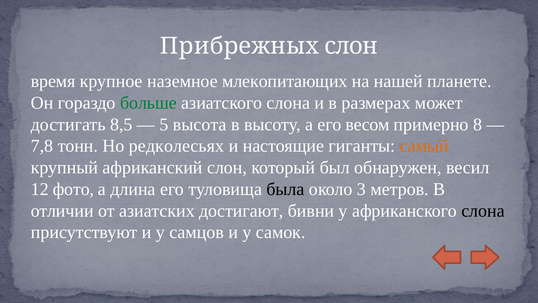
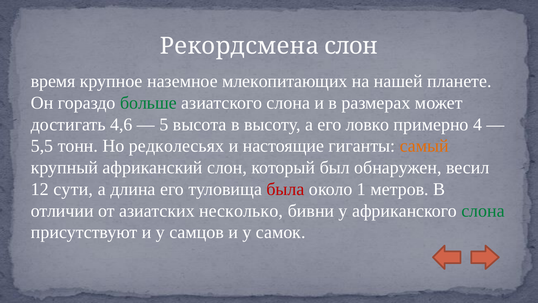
Прибрежных: Прибрежных -> Рекордсмена
8,5: 8,5 -> 4,6
весом: весом -> ловко
8: 8 -> 4
7,8: 7,8 -> 5,5
фото: фото -> сути
была colour: black -> red
3: 3 -> 1
достигают: достигают -> несколько
слона at (483, 211) colour: black -> green
